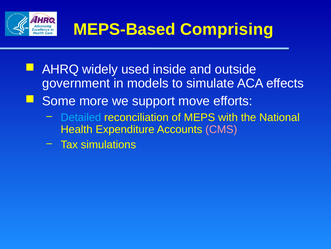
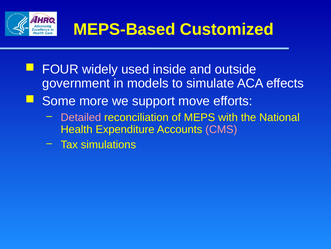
Comprising: Comprising -> Customized
AHRQ: AHRQ -> FOUR
Detailed colour: light blue -> pink
